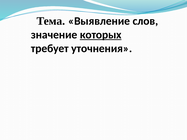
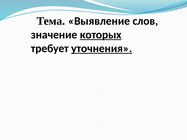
уточнения underline: none -> present
